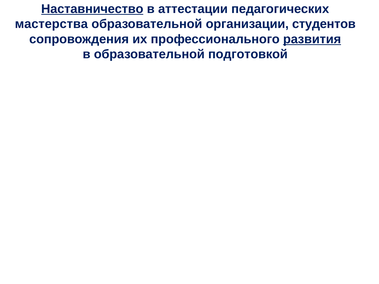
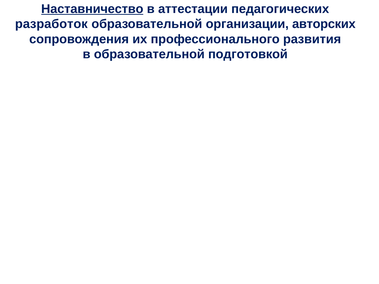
мастерства: мастерства -> разработок
студентов: студентов -> авторских
развития underline: present -> none
